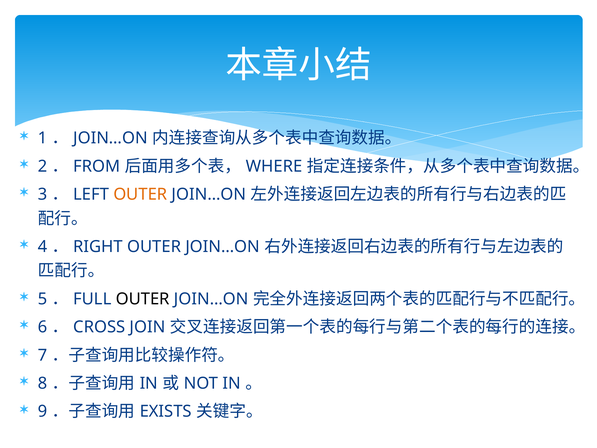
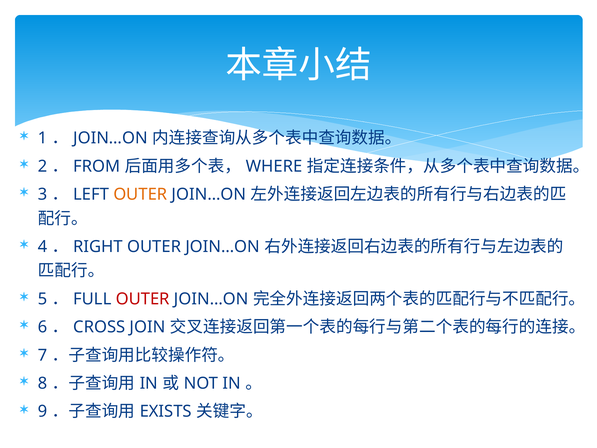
OUTER at (143, 299) colour: black -> red
